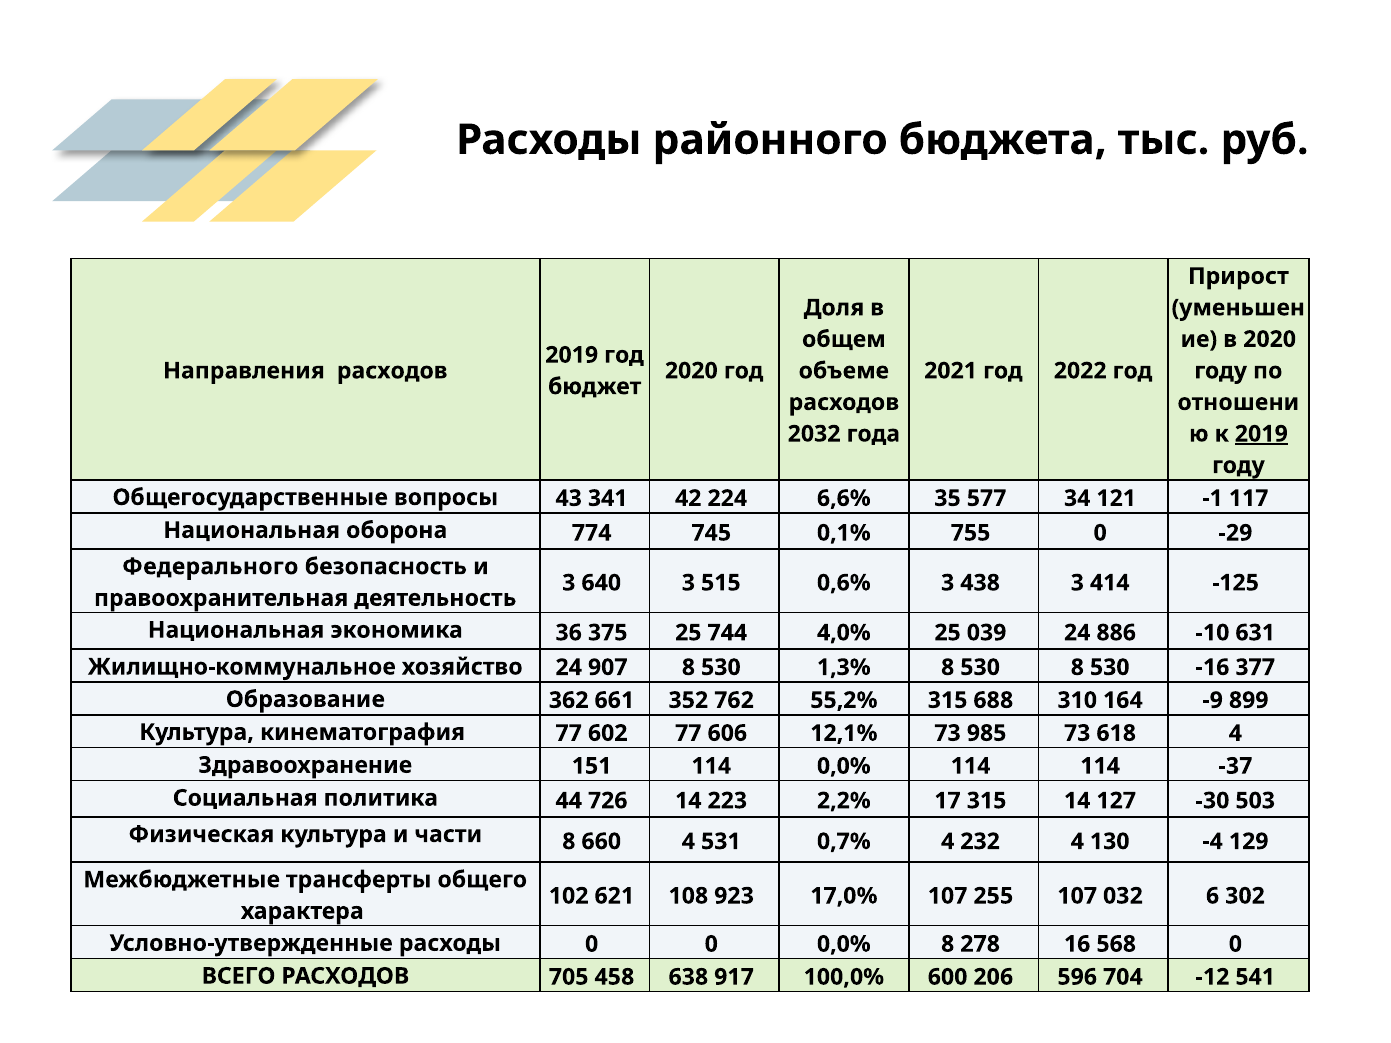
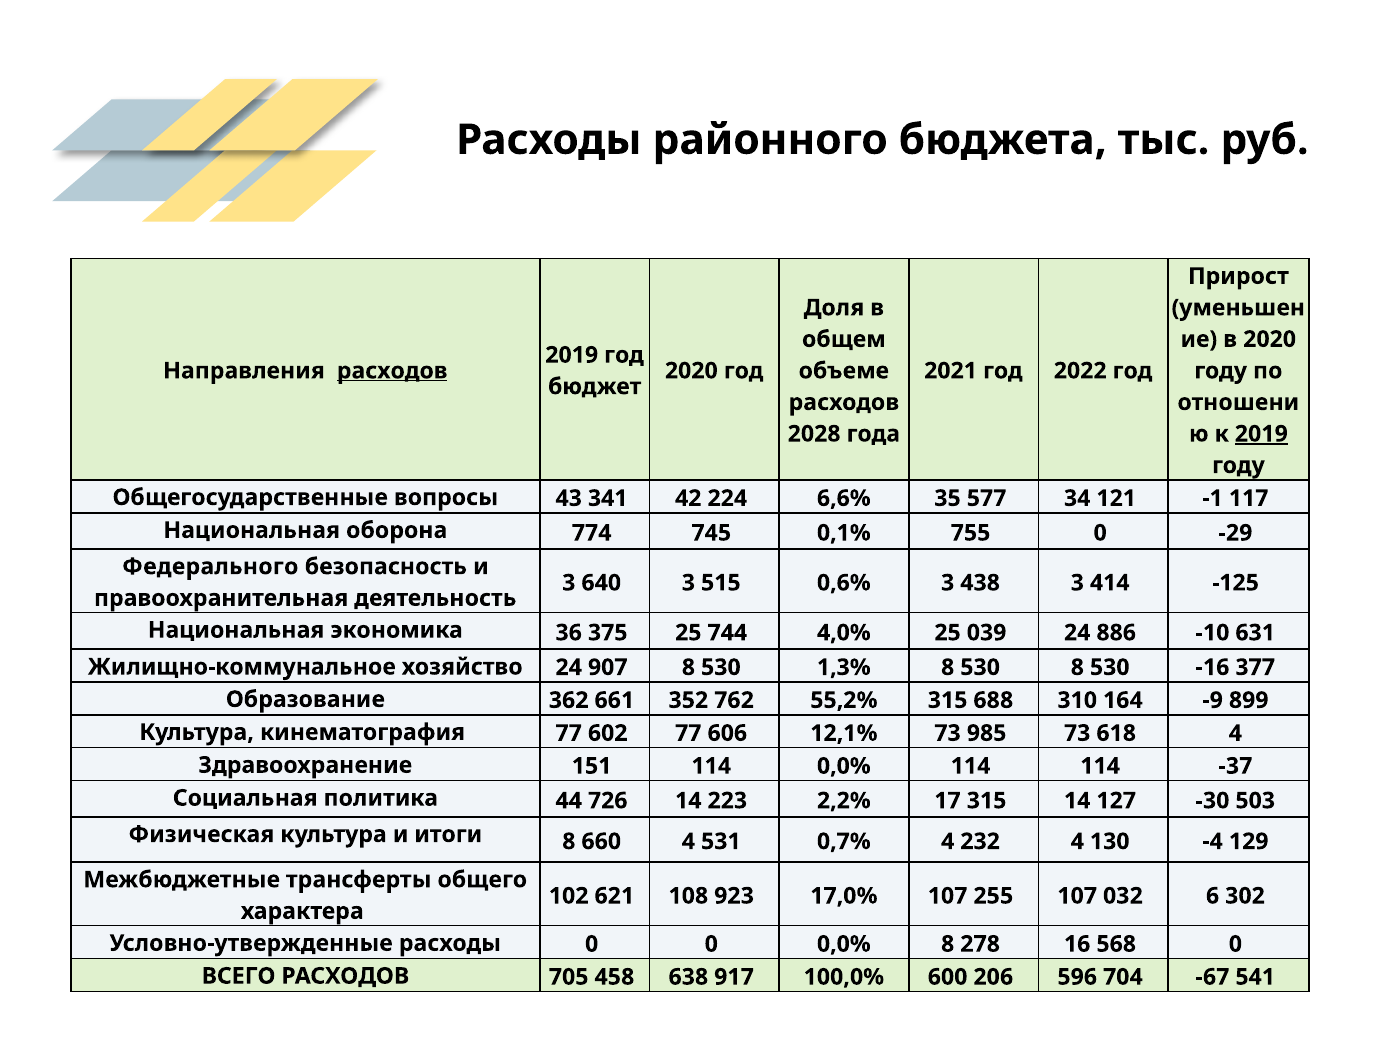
расходов at (392, 371) underline: none -> present
2032: 2032 -> 2028
части: части -> итоги
-12: -12 -> -67
